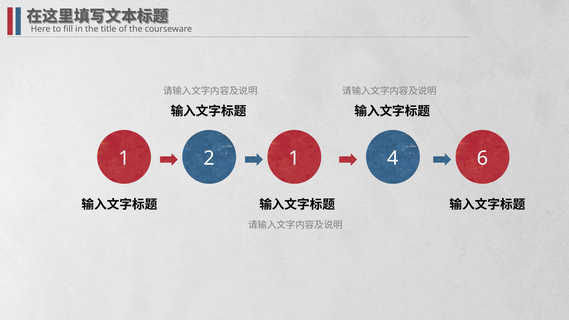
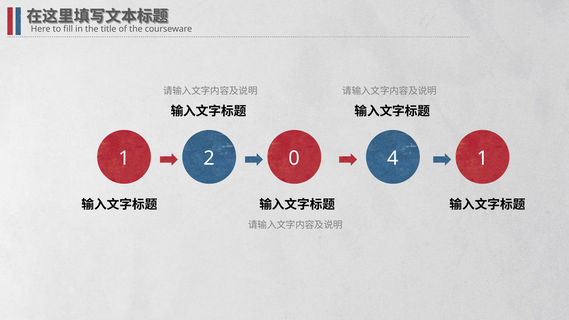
2 1: 1 -> 0
4 6: 6 -> 1
